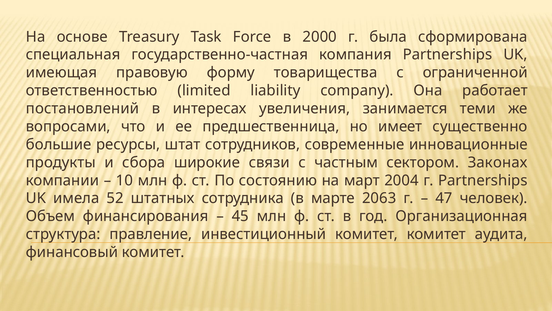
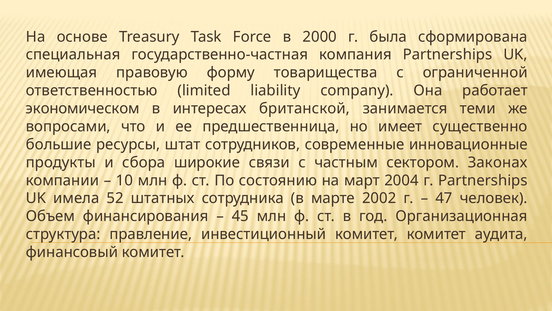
постановлений: постановлений -> экономическом
увеличения: увеличения -> британской
2063: 2063 -> 2002
